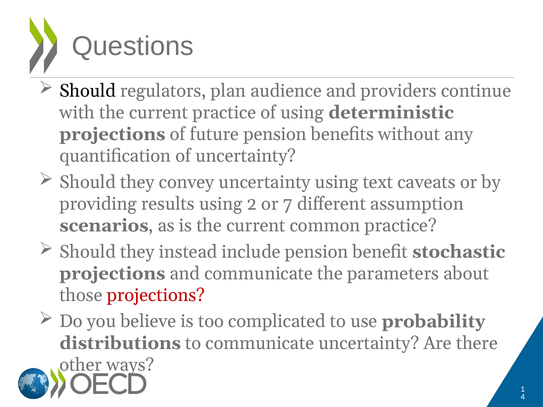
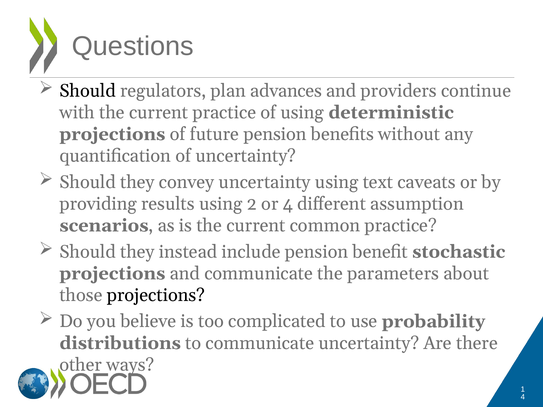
audience: audience -> advances
or 7: 7 -> 4
projections at (156, 295) colour: red -> black
